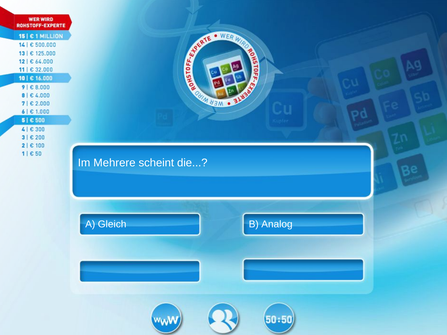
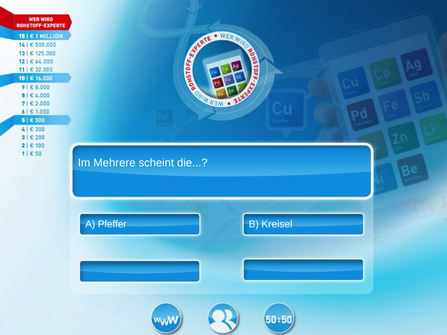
Gleich: Gleich -> Pfeffer
Analog: Analog -> Kreisel
